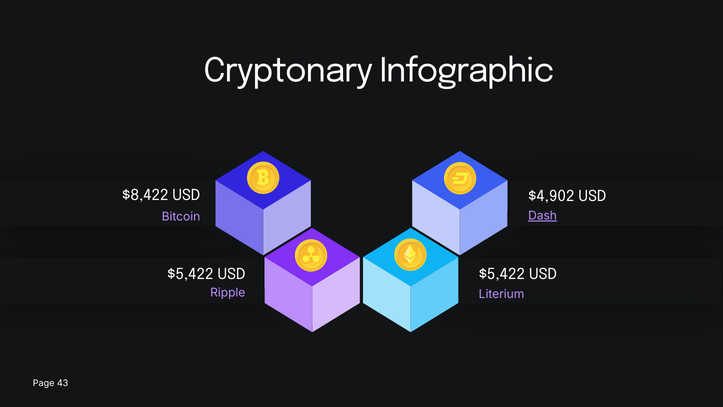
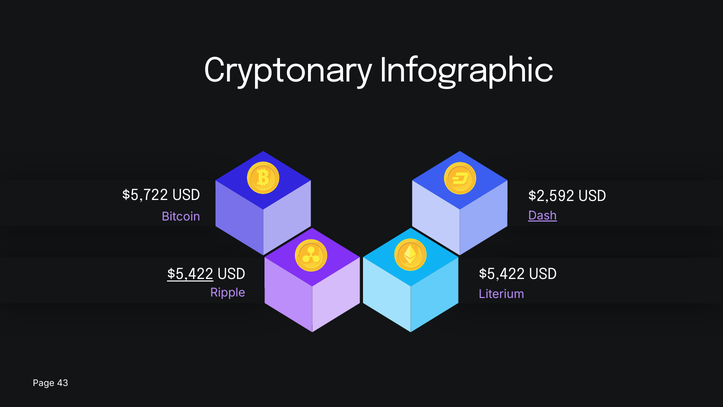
$8,422: $8,422 -> $5,722
$4,902: $4,902 -> $2,592
$5,422 at (190, 274) underline: none -> present
